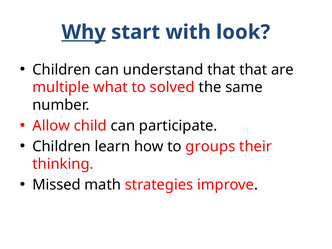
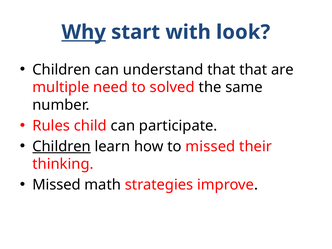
what: what -> need
Allow: Allow -> Rules
Children at (62, 146) underline: none -> present
to groups: groups -> missed
